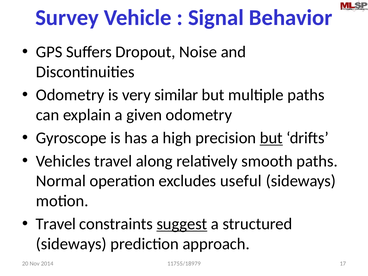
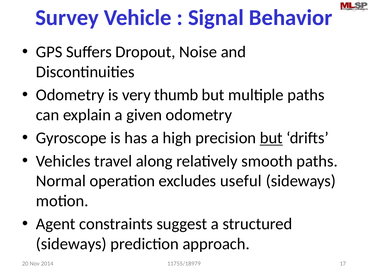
similar: similar -> thumb
Travel at (56, 224): Travel -> Agent
suggest underline: present -> none
